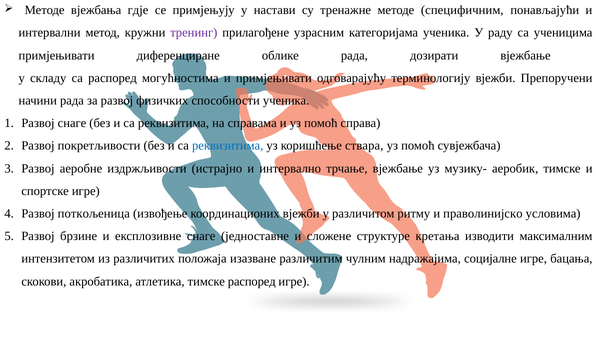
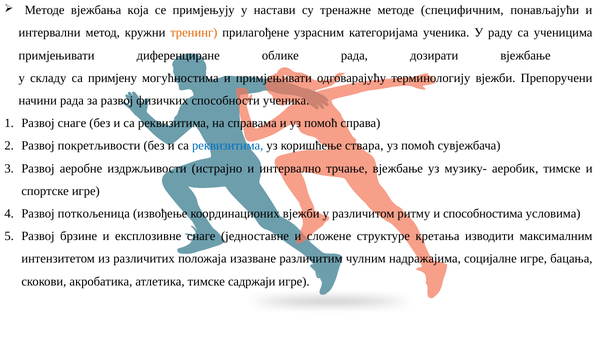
гдје: гдје -> која
тренинг colour: purple -> orange
са распоред: распоред -> примјену
праволинијско: праволинијско -> способностима
тимске распоред: распоред -> садржаји
